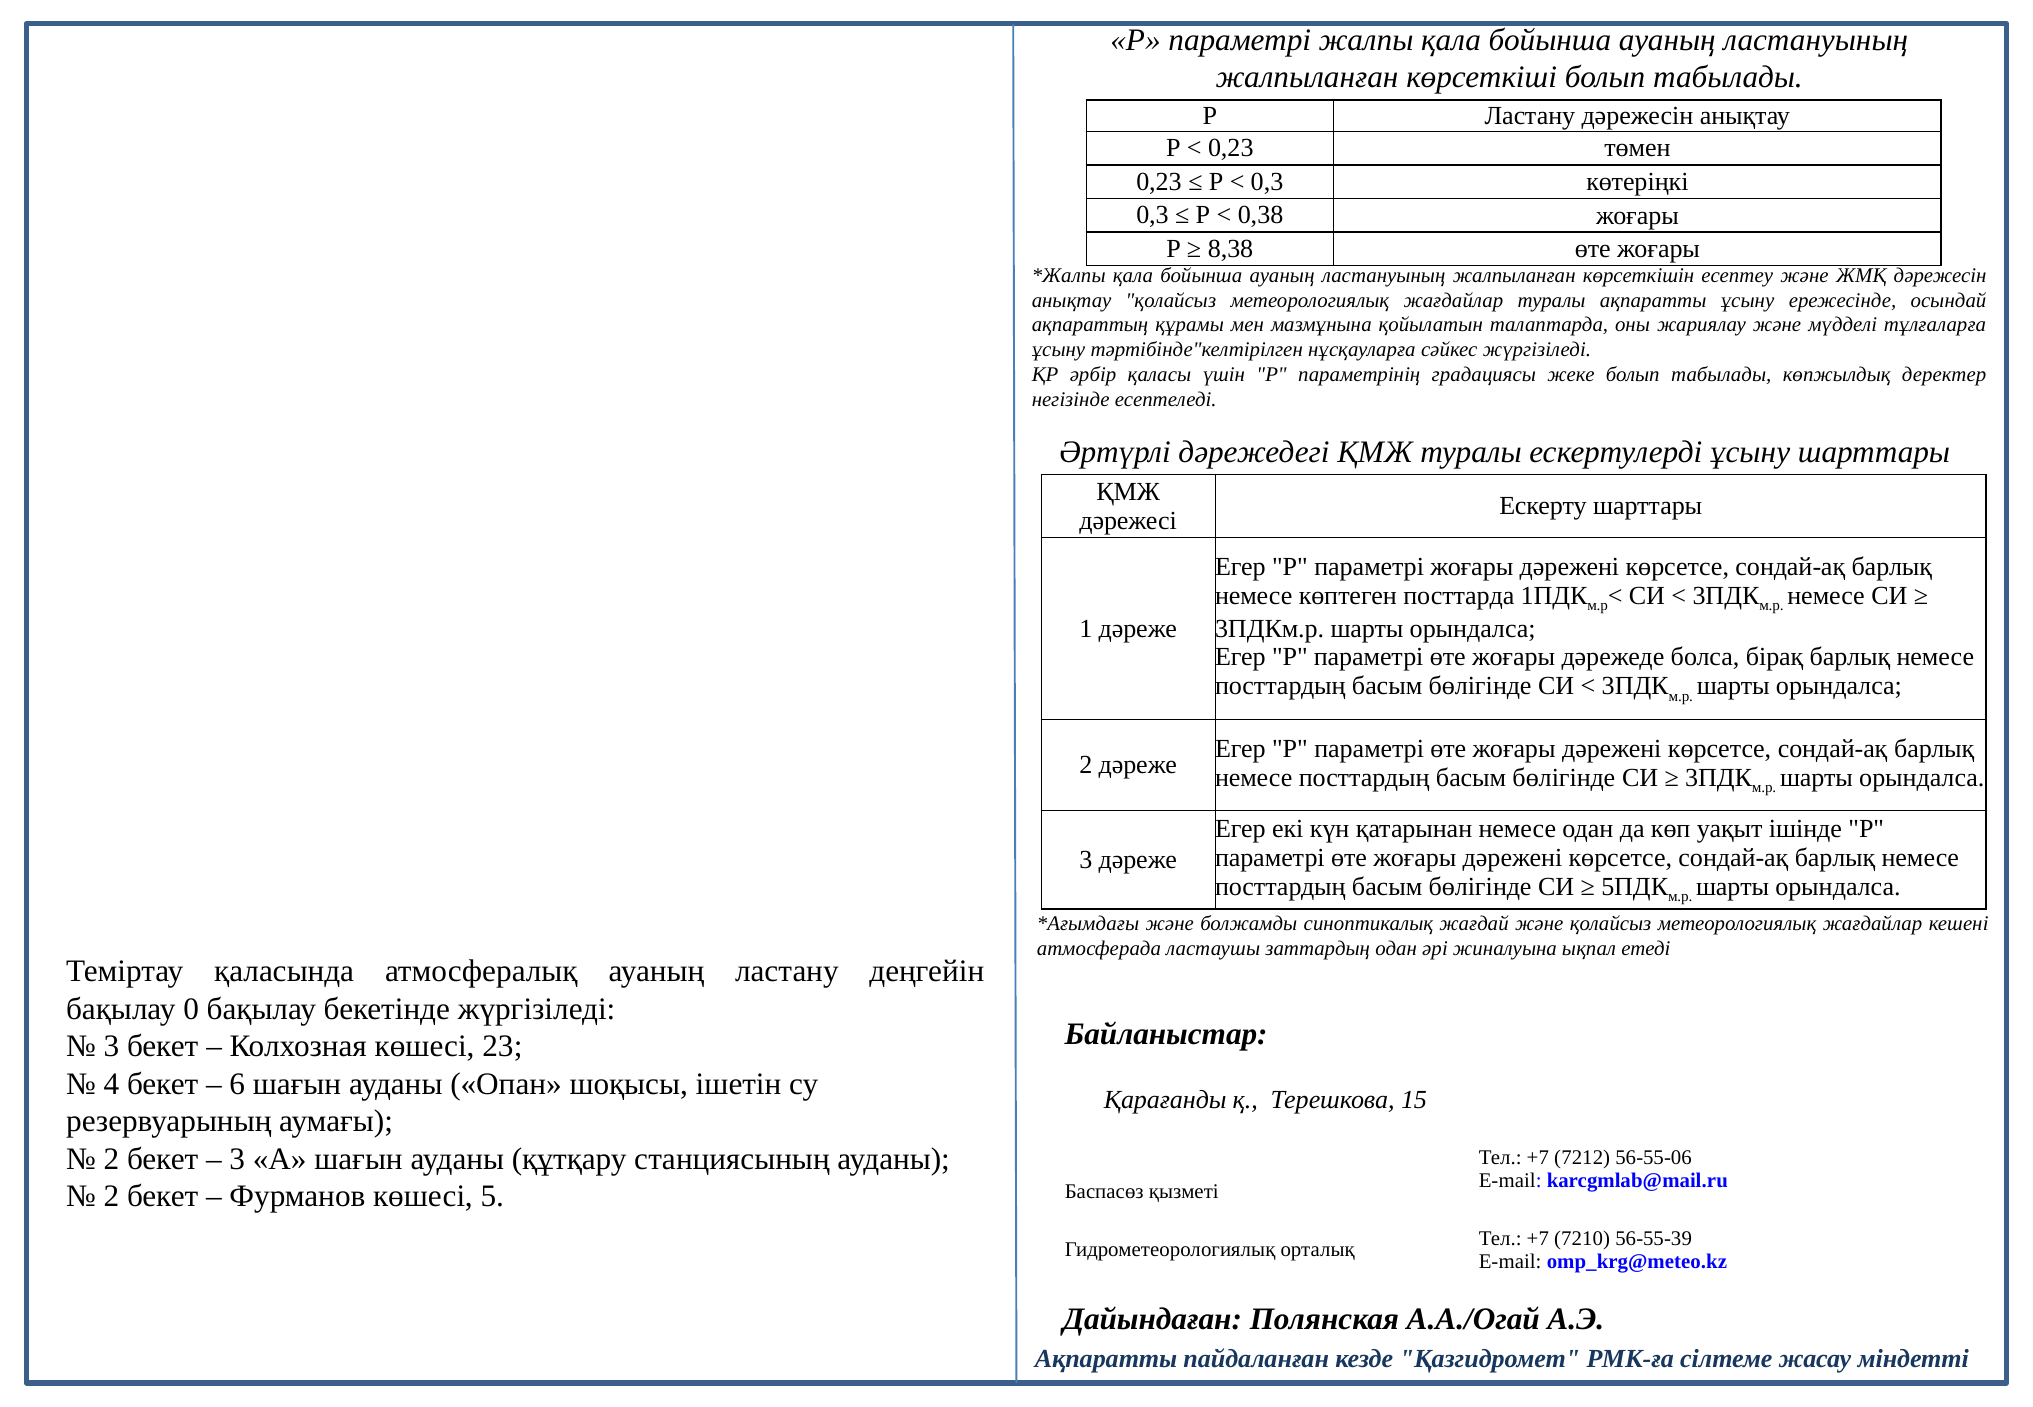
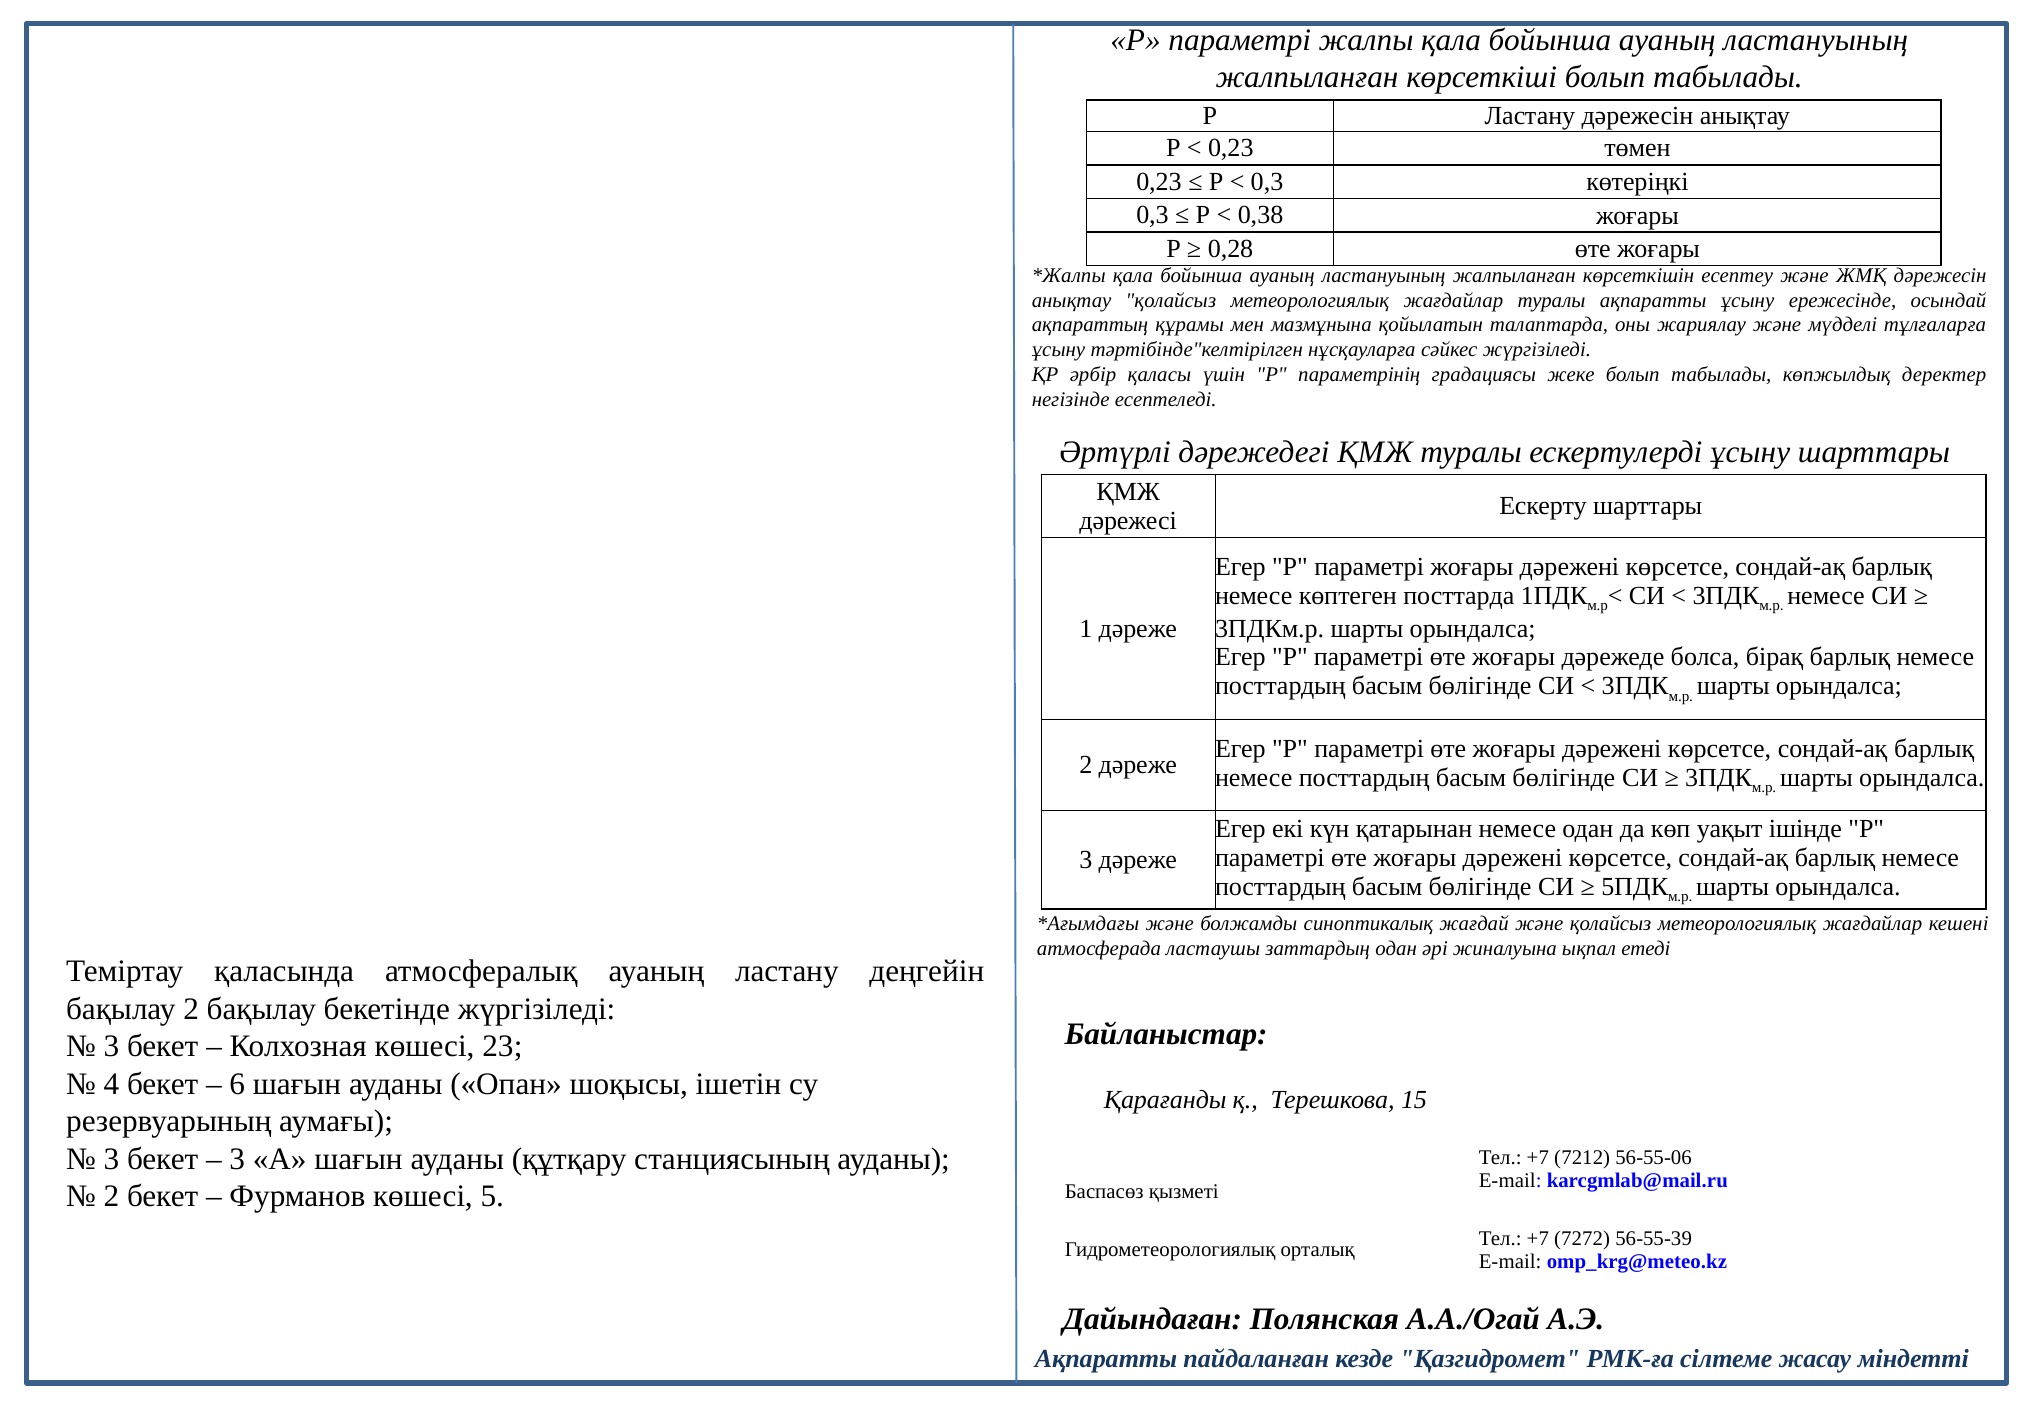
8,38: 8,38 -> 0,28
бақылау 0: 0 -> 2
2 at (111, 1159): 2 -> 3
7210: 7210 -> 7272
